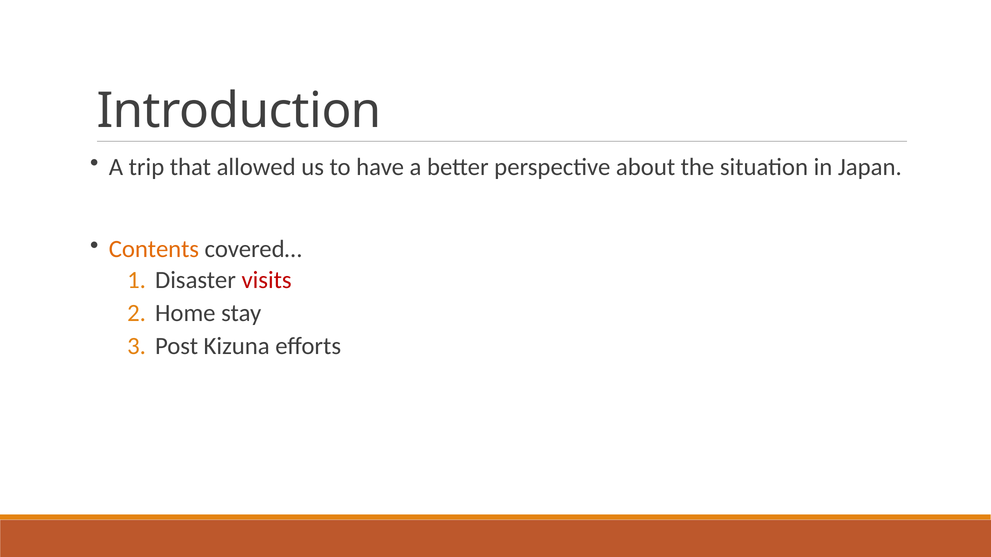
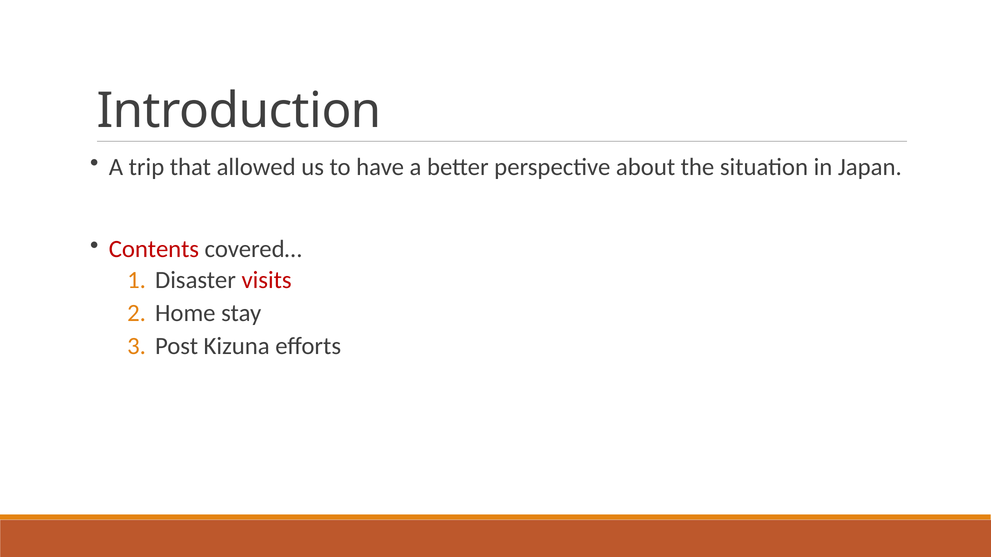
Contents colour: orange -> red
